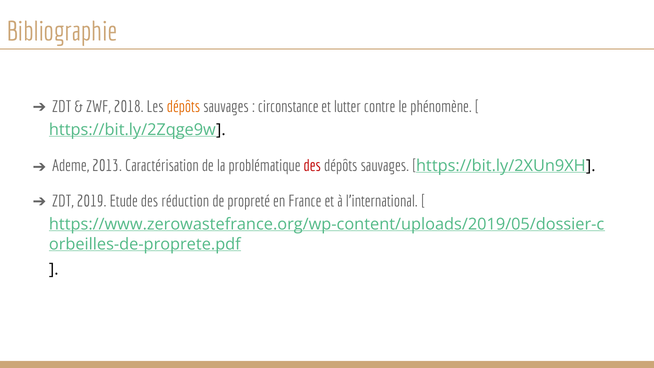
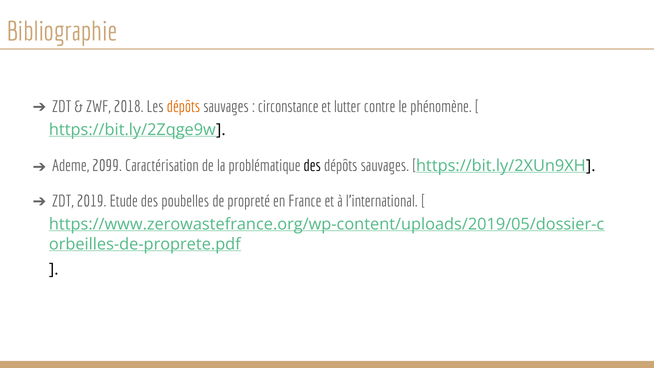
2013: 2013 -> 2099
des at (312, 166) colour: red -> black
réduction: réduction -> poubelles
